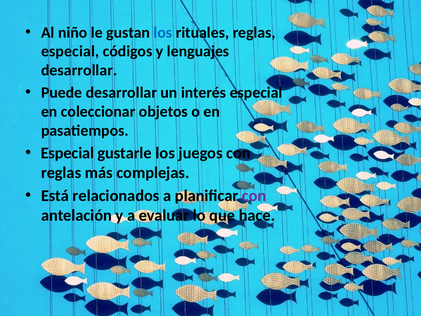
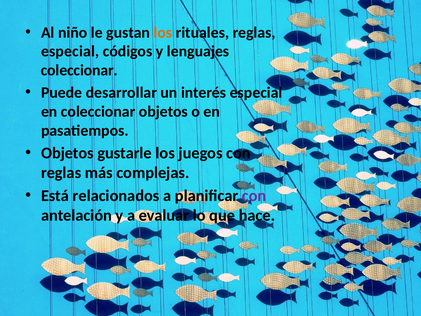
los at (163, 32) colour: blue -> orange
desarrollar at (79, 70): desarrollar -> coleccionar
Especial at (67, 153): Especial -> Objetos
